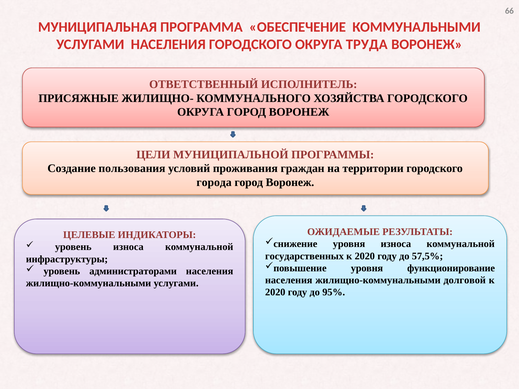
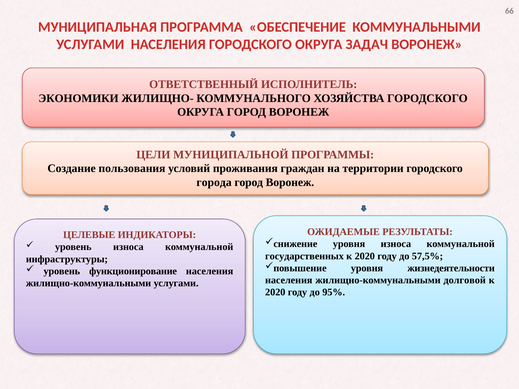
ТРУДА: ТРУДА -> ЗАДАЧ
ПРИСЯЖНЫЕ: ПРИСЯЖНЫЕ -> ЭКОНОМИКИ
функционирование: функционирование -> жизнедеятельности
администраторами: администраторами -> функционирование
